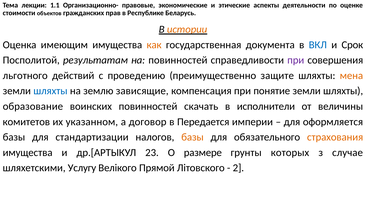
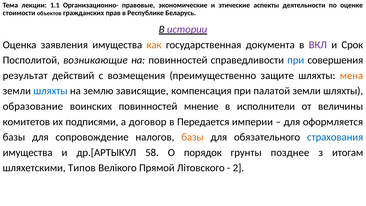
истории colour: orange -> purple
имеющим: имеющим -> заявления
ВКЛ colour: blue -> purple
результатам: результатам -> возникающие
при at (296, 60) colour: purple -> blue
льготного: льготного -> результат
проведению: проведению -> возмещения
понятие: понятие -> палатой
скачать: скачать -> мнение
указанном: указанном -> подписями
стандартизации: стандартизации -> сопровождение
страхования colour: orange -> blue
23: 23 -> 58
размере: размере -> порядок
которых: которых -> позднее
случае: случае -> итогам
Услугу: Услугу -> Типов
